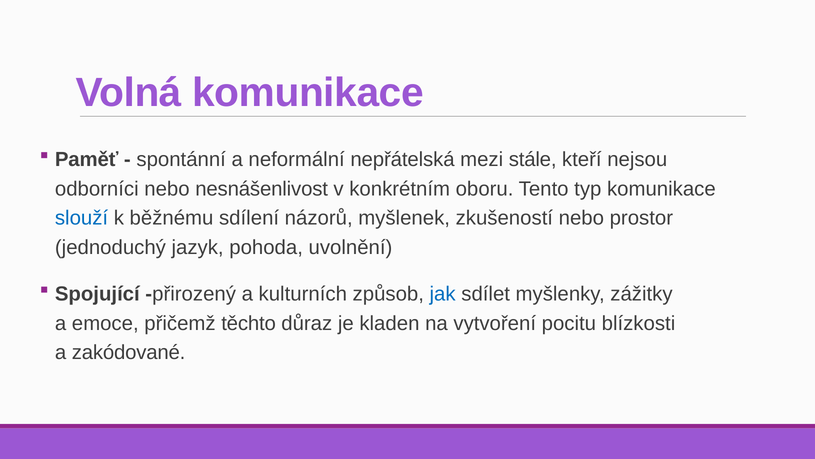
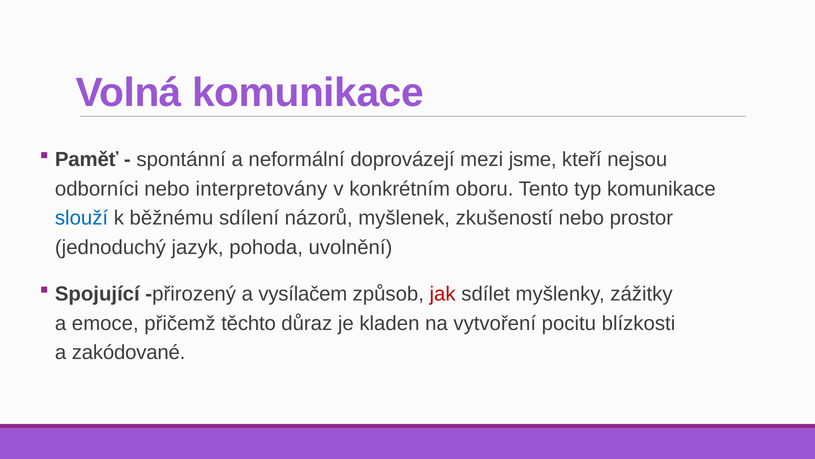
nepřátelská: nepřátelská -> doprovázejí
stále: stále -> jsme
nesnášenlivost: nesnášenlivost -> interpretovány
kulturních: kulturních -> vysílačem
jak colour: blue -> red
